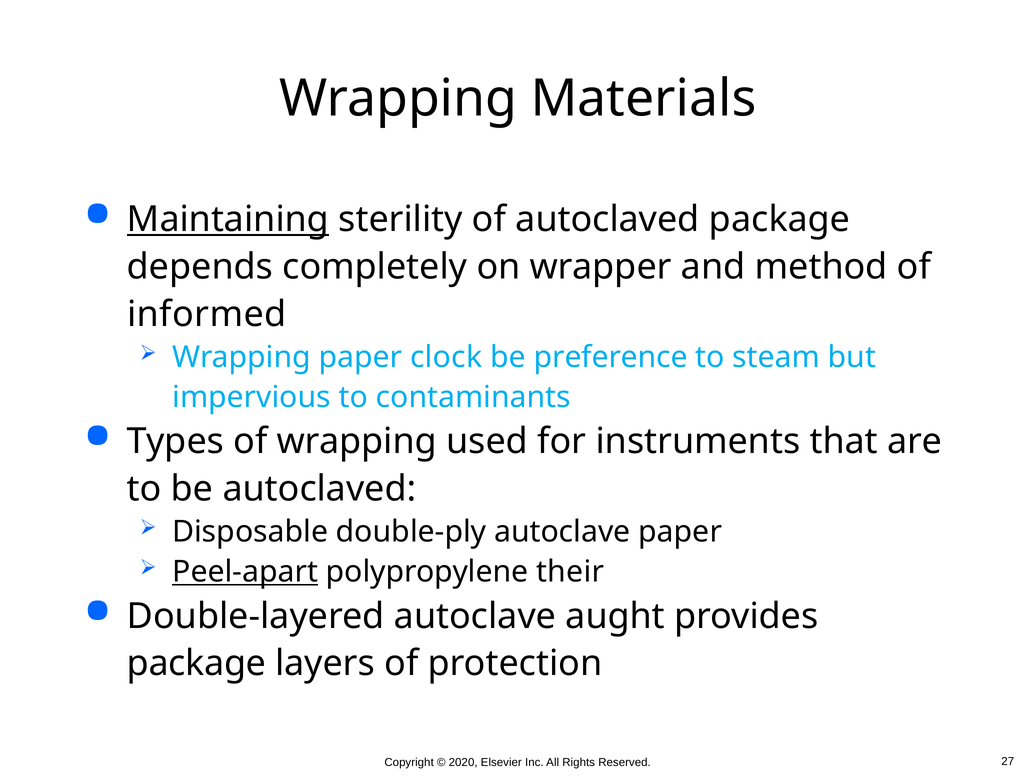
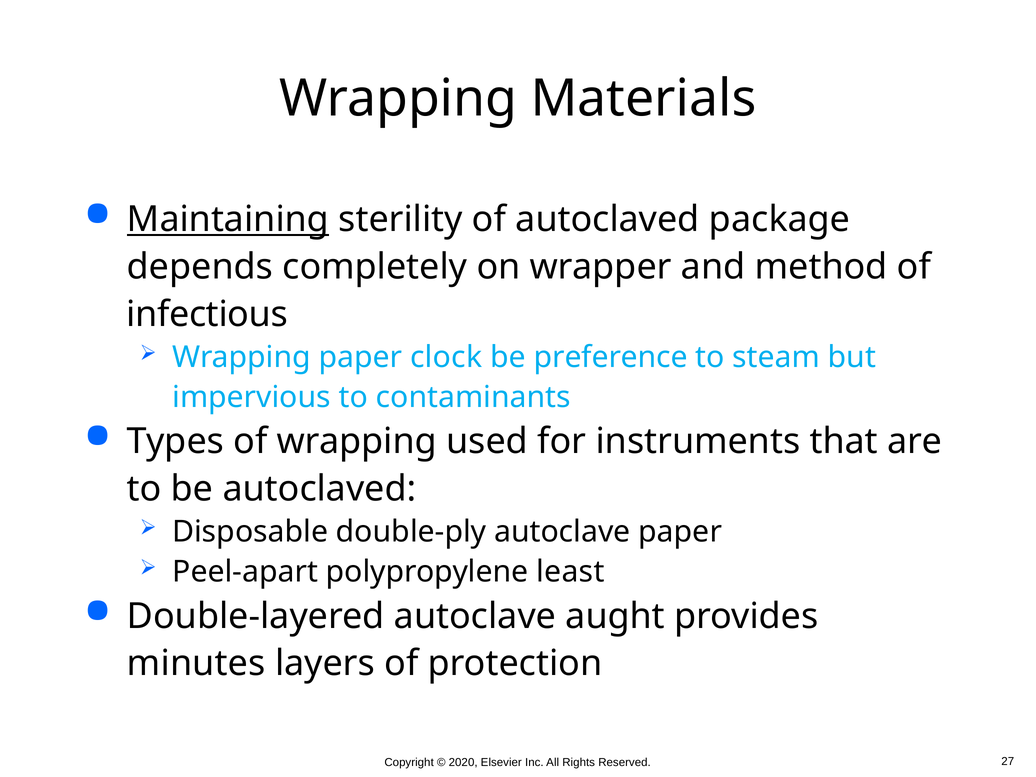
informed: informed -> infectious
Peel-apart underline: present -> none
their: their -> least
package at (197, 664): package -> minutes
